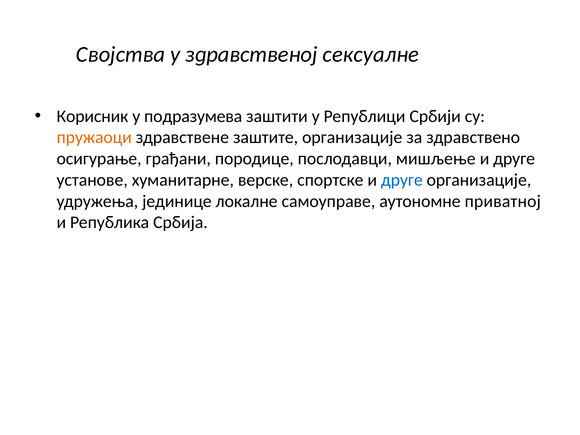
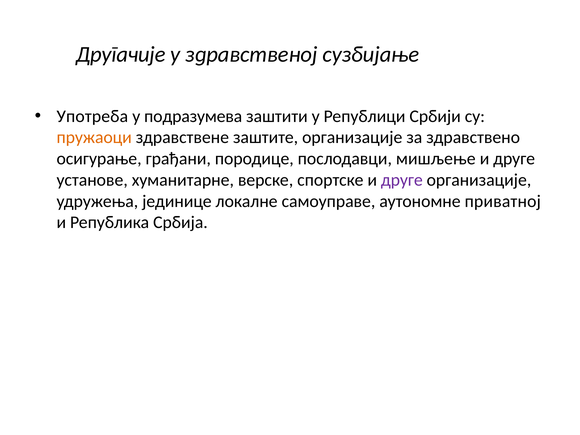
Својства: Својства -> Другачије
сексуалне: сексуалне -> сузбијање
Корисник: Корисник -> Употреба
друге at (402, 180) colour: blue -> purple
